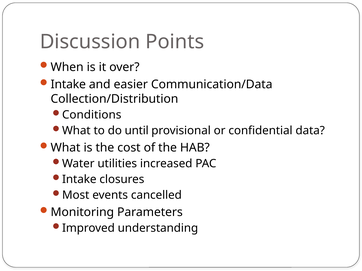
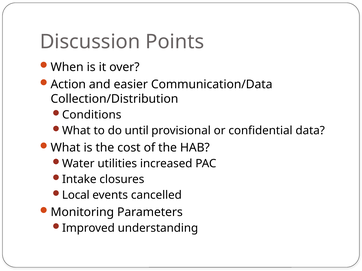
Intake at (68, 85): Intake -> Action
Most: Most -> Local
